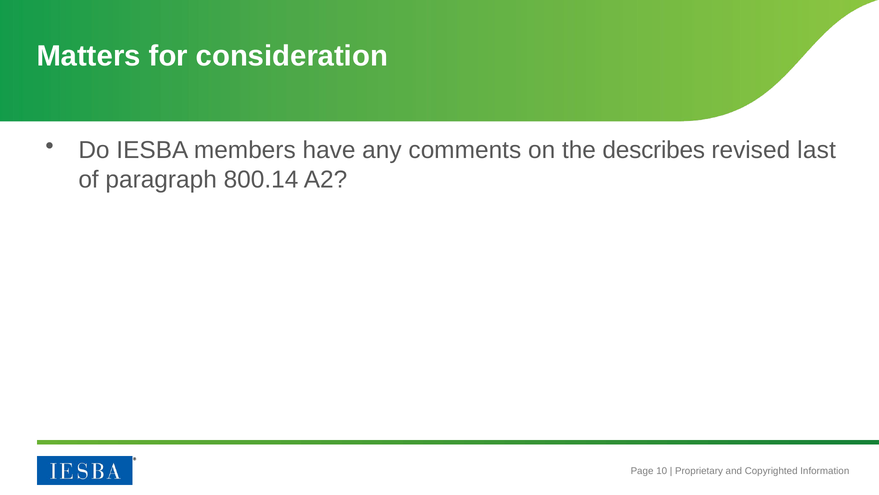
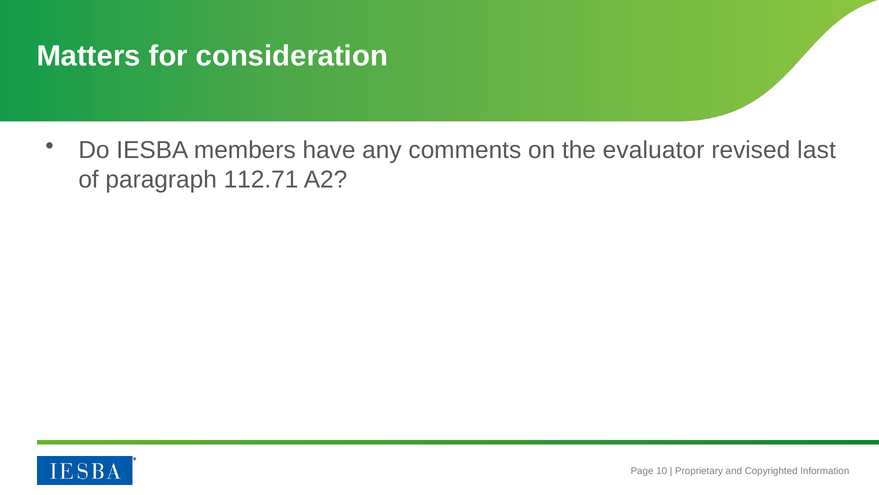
describes: describes -> evaluator
800.14: 800.14 -> 112.71
